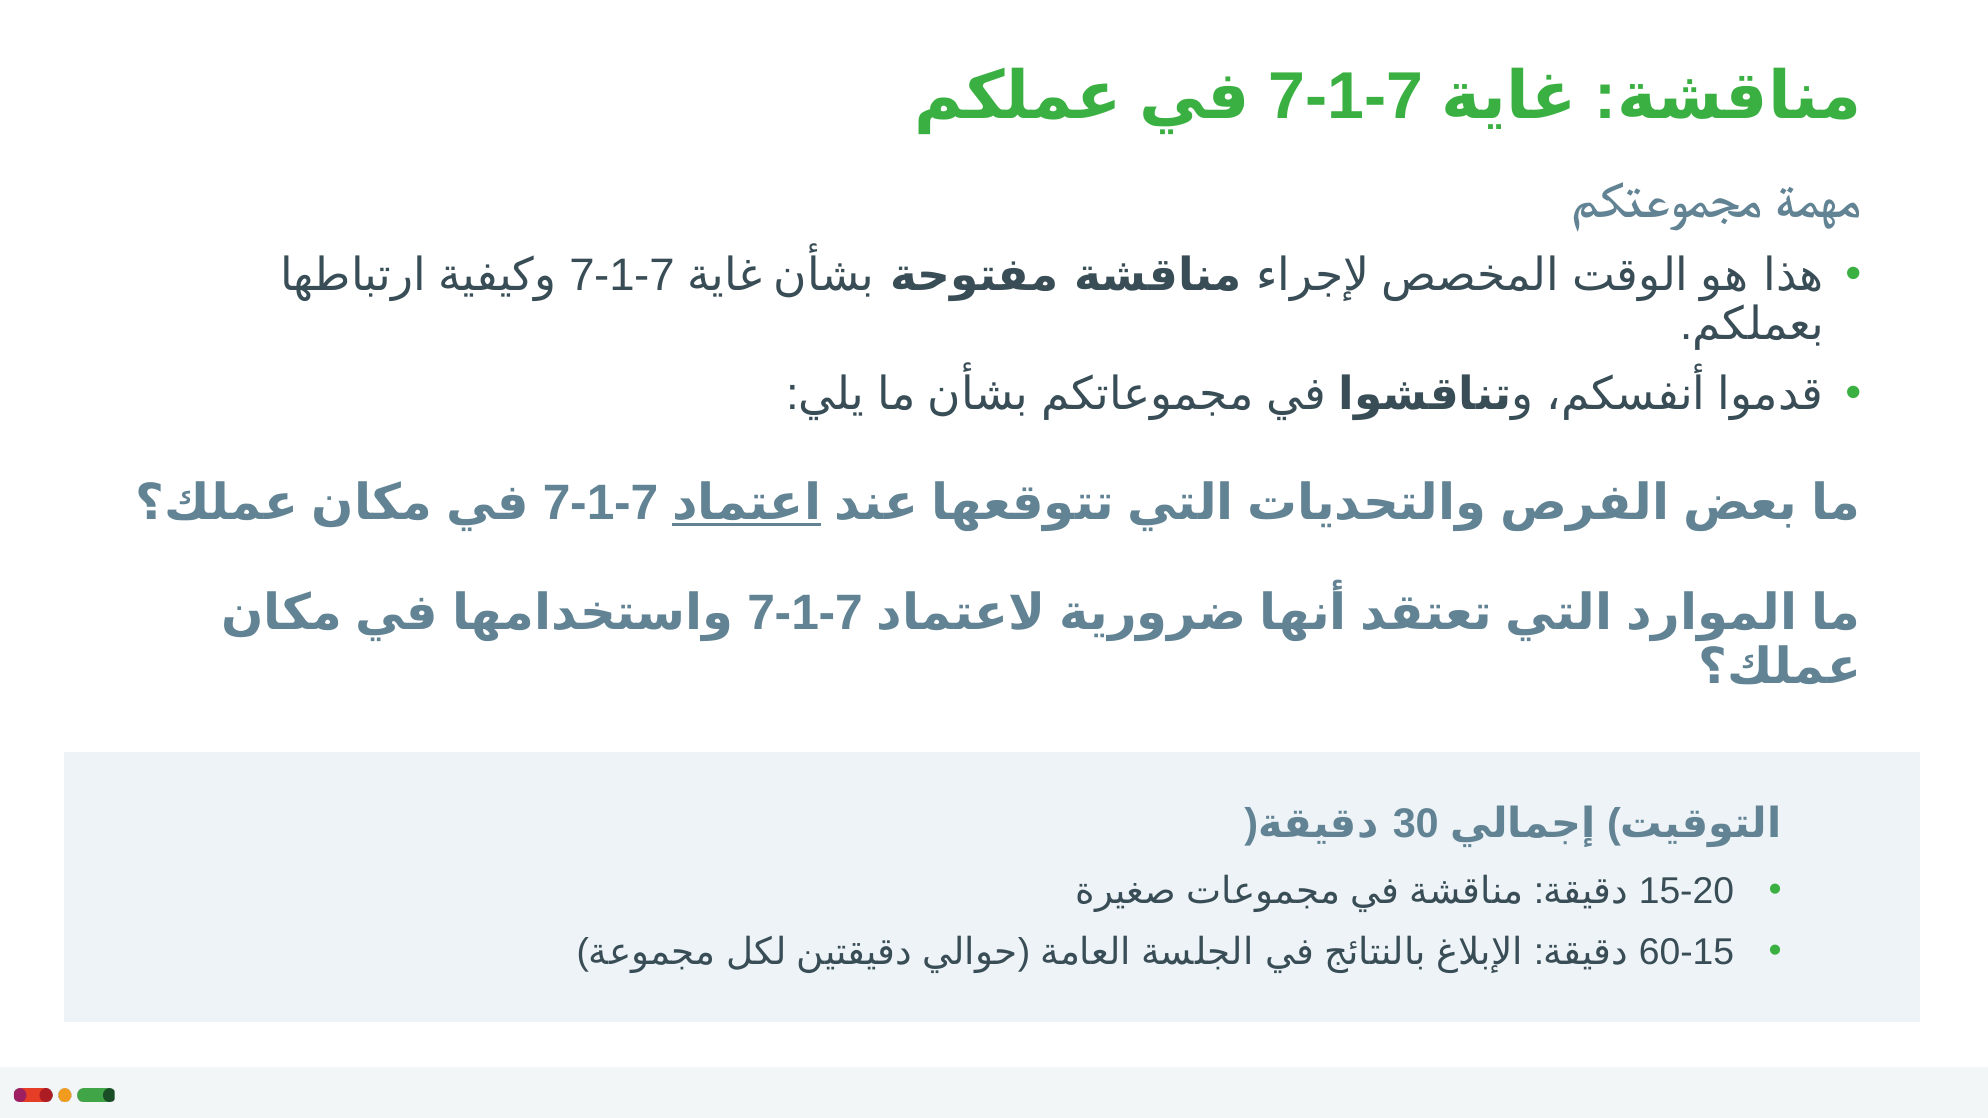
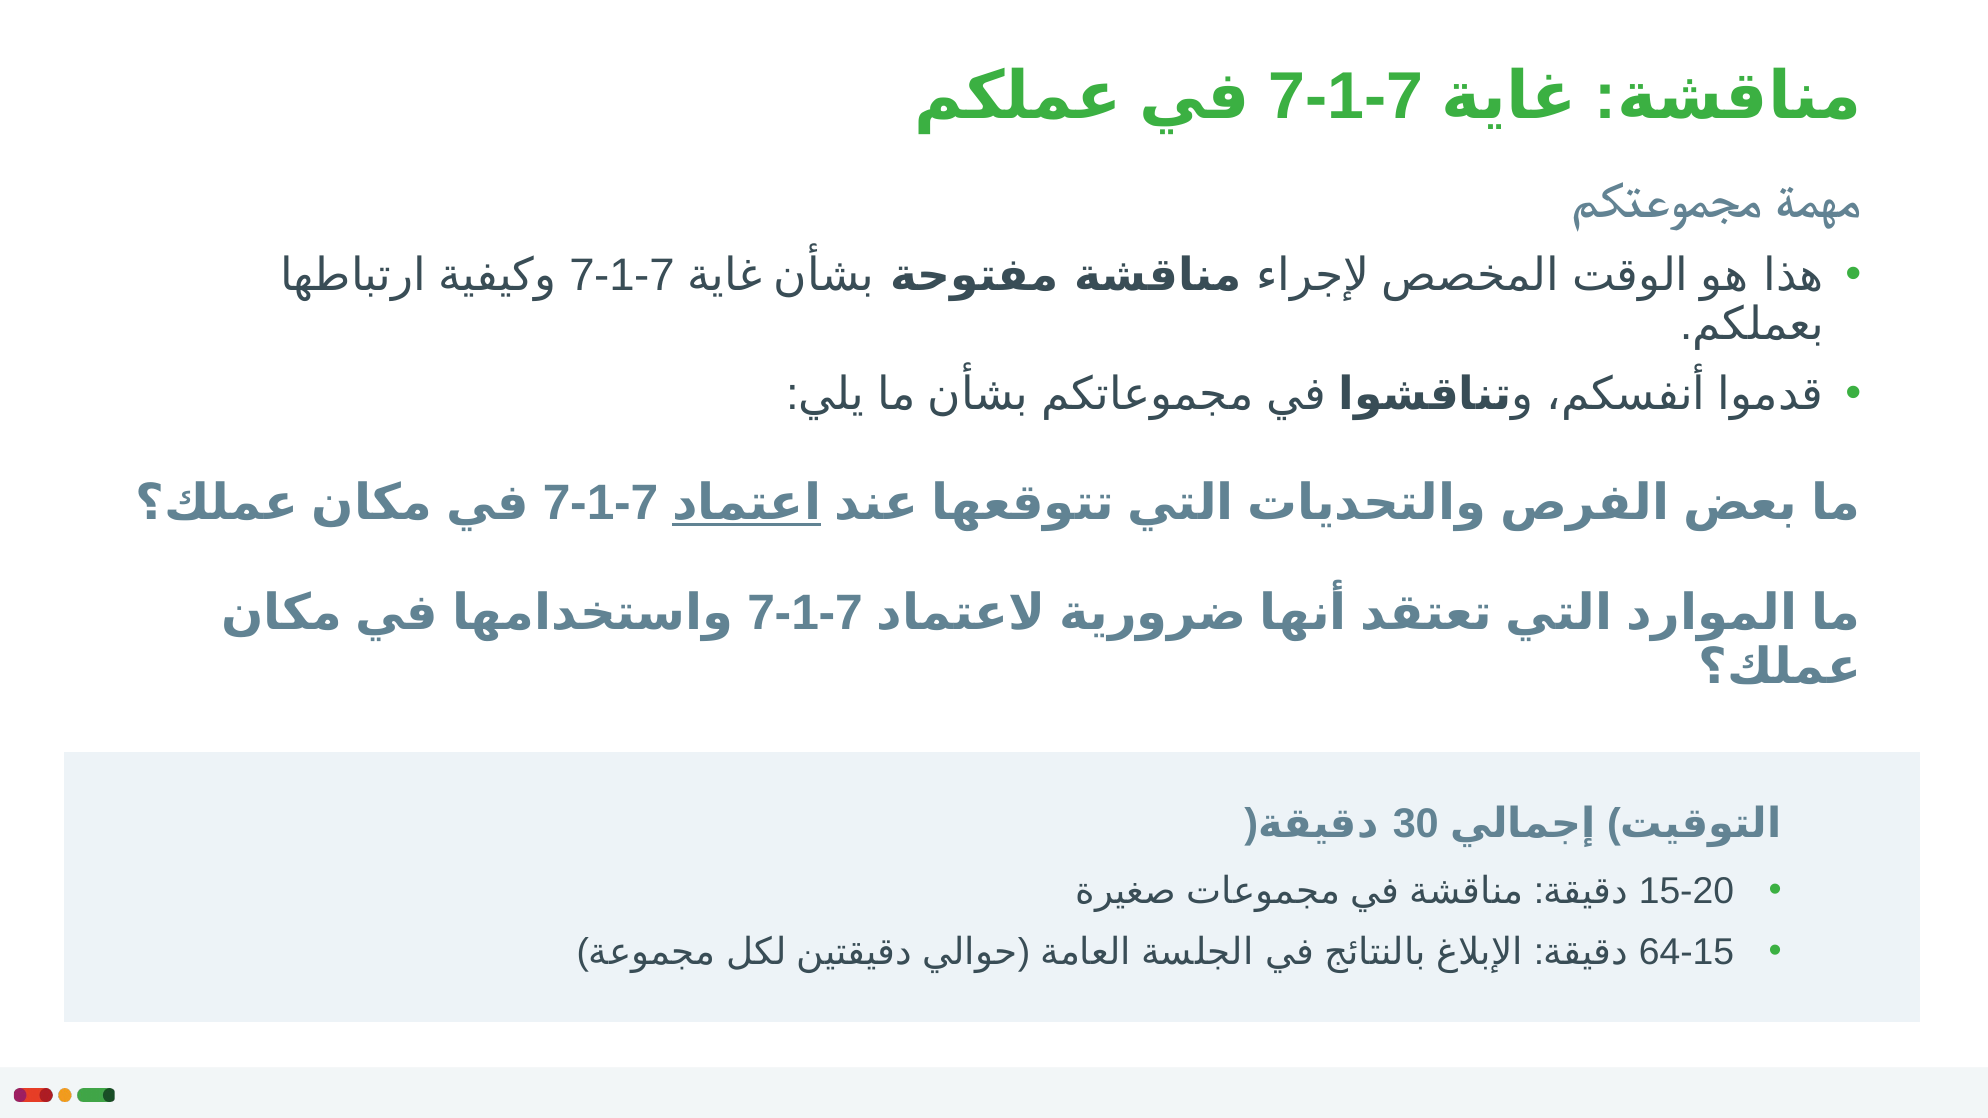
60-15: 60-15 -> 64-15
